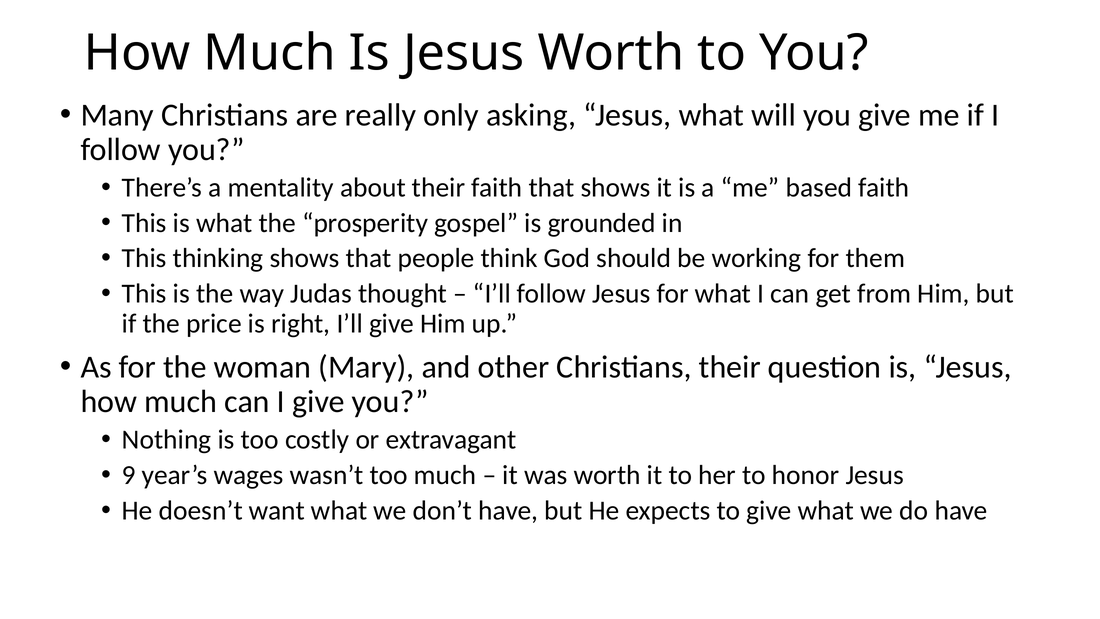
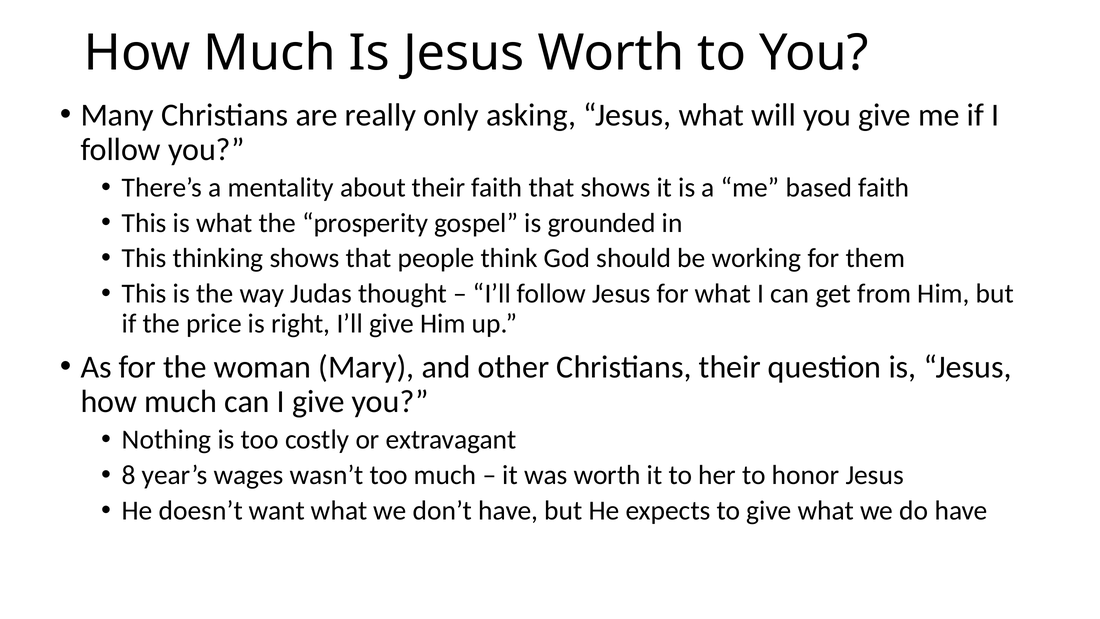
9: 9 -> 8
